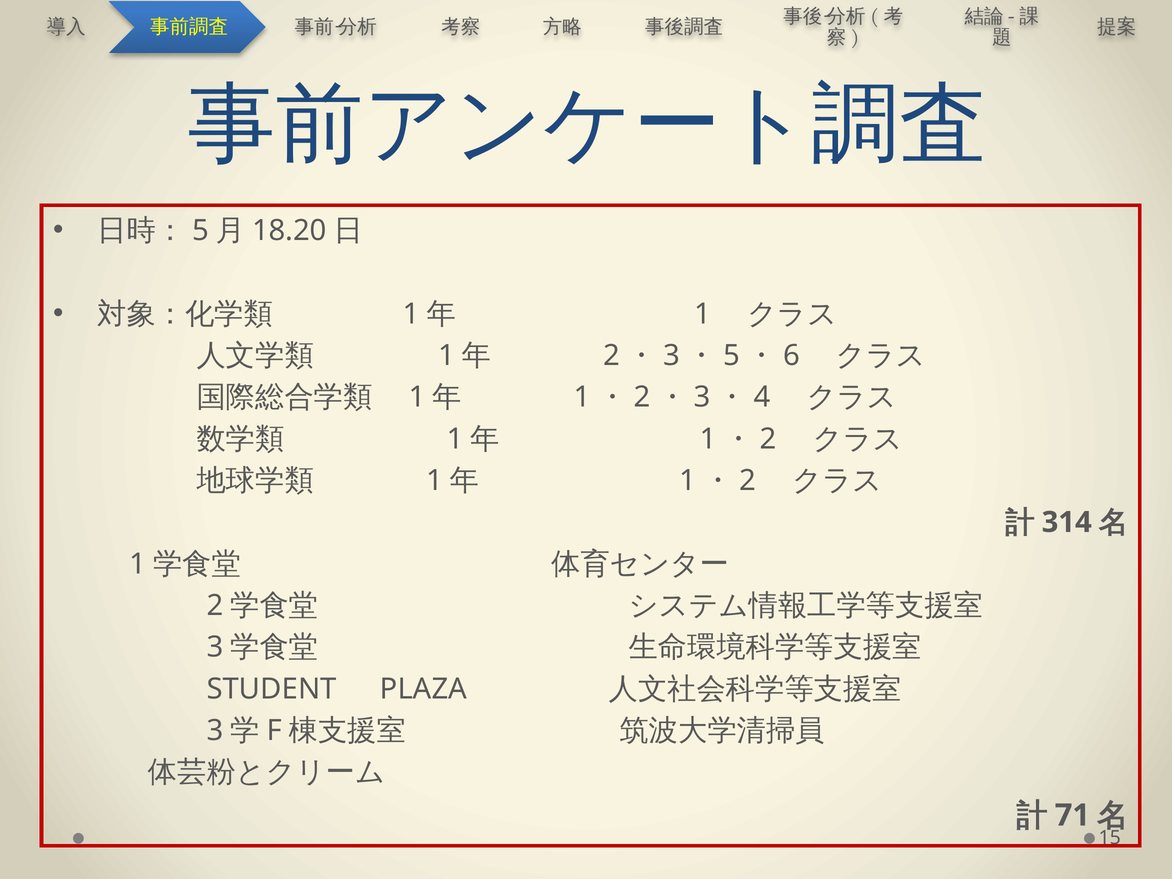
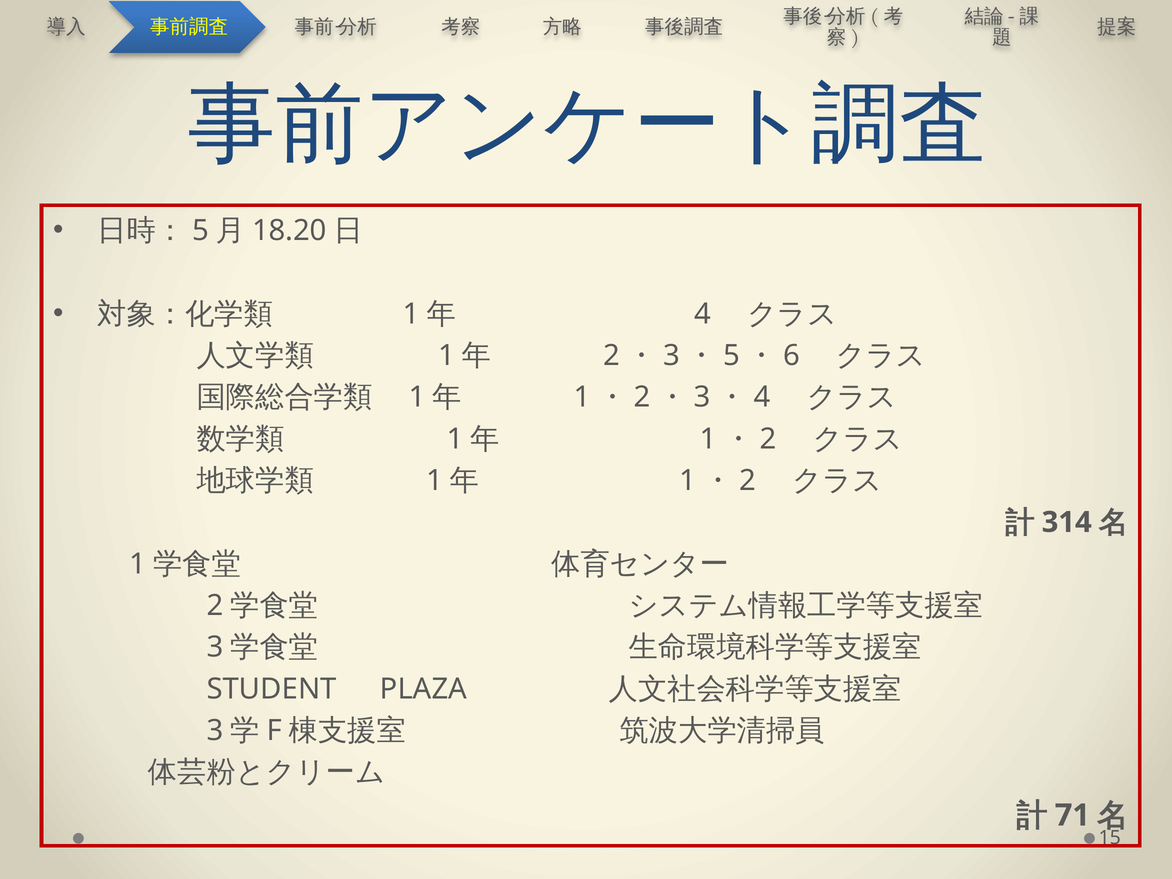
1: 1 -> 4
